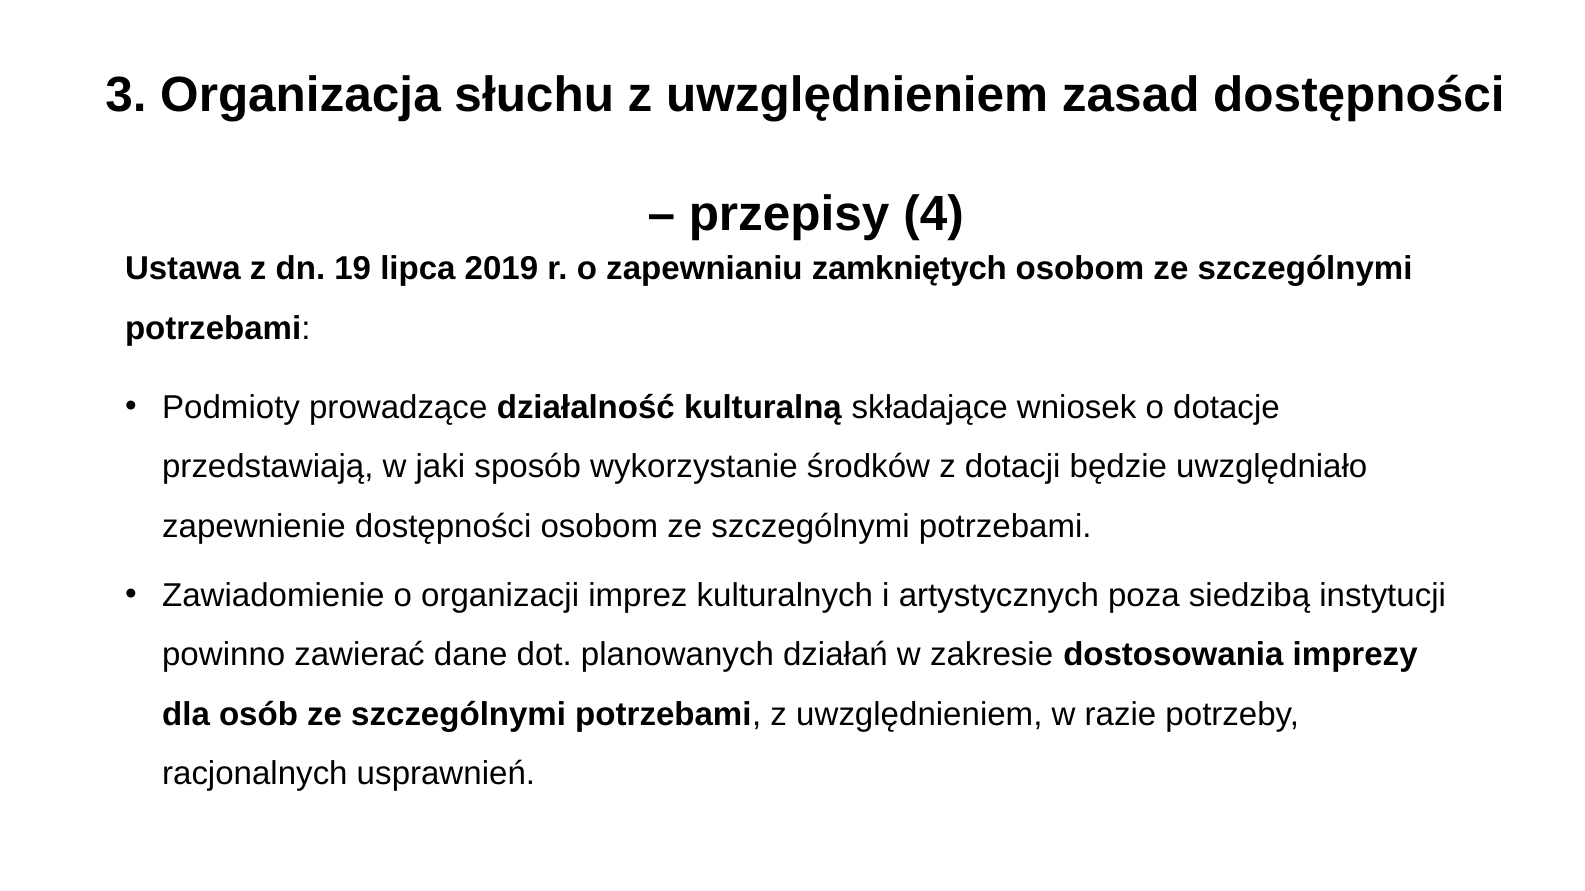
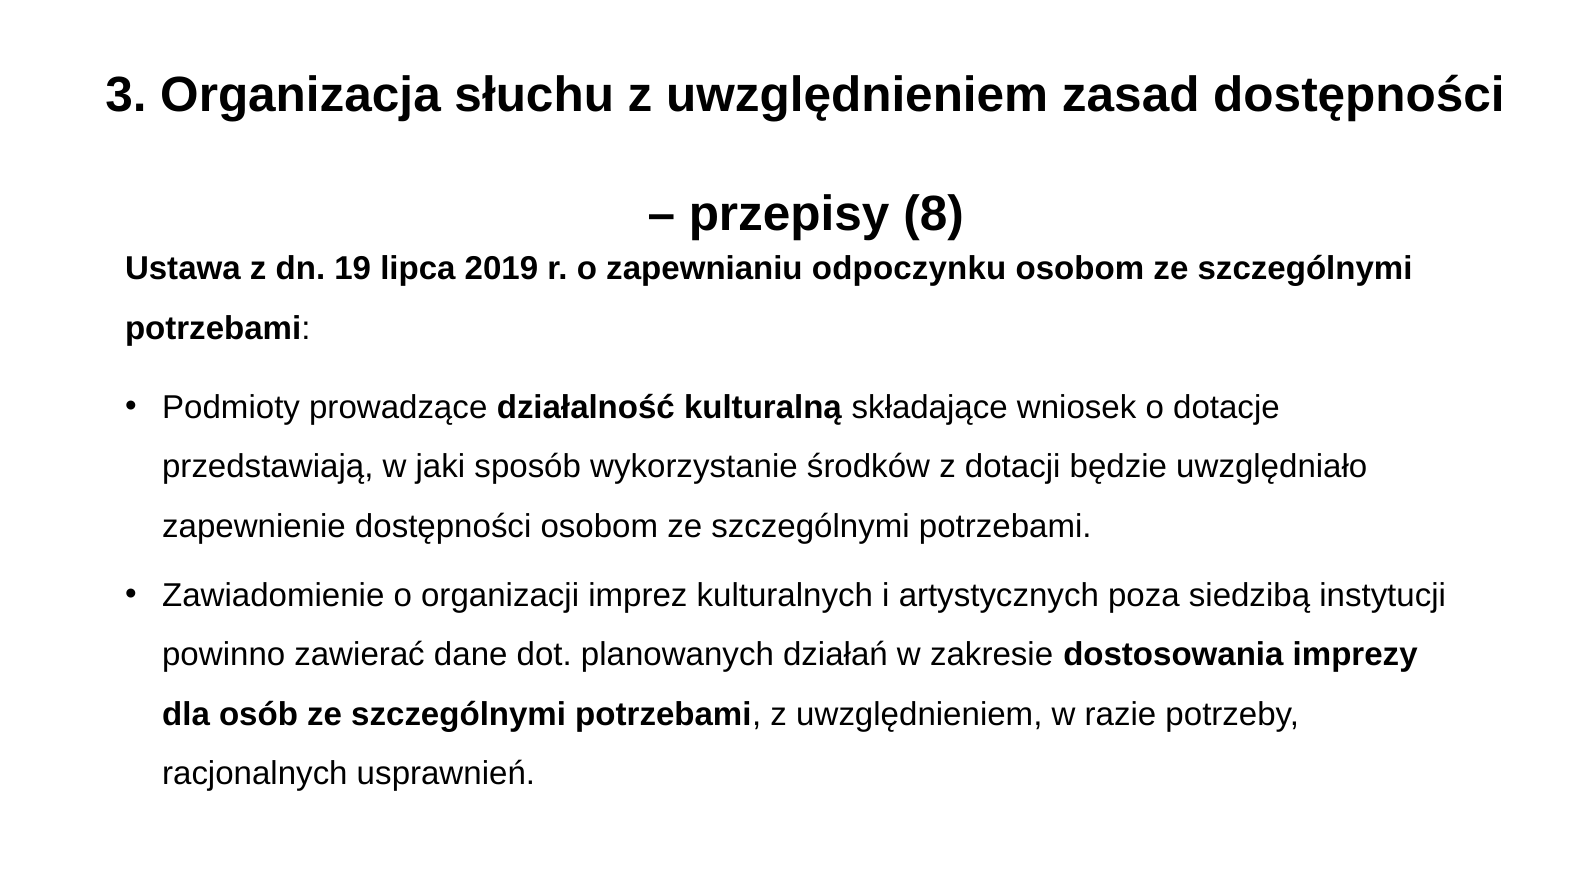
4: 4 -> 8
zamkniętych: zamkniętych -> odpoczynku
